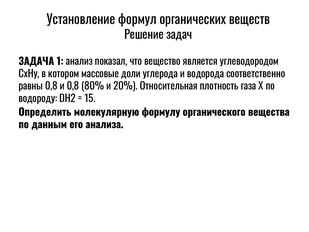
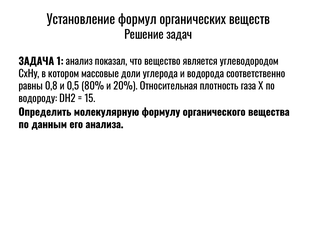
и 0,8: 0,8 -> 0,5
